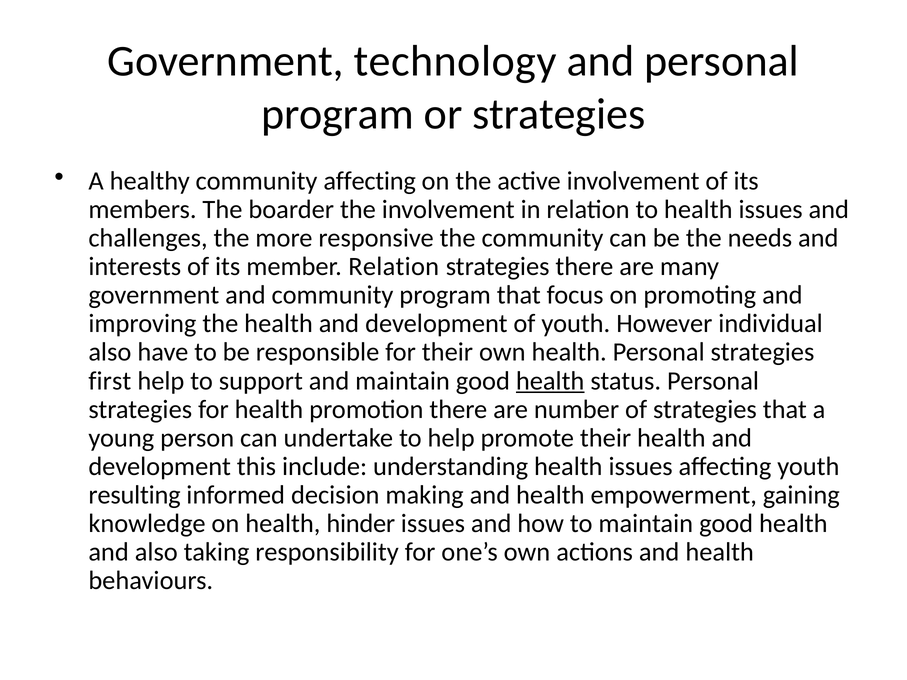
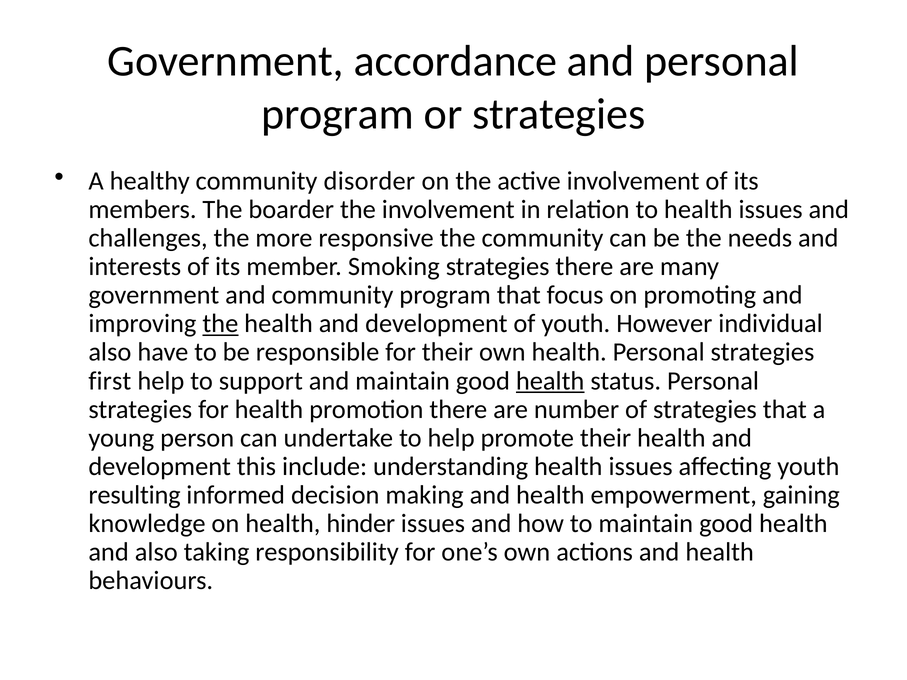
technology: technology -> accordance
community affecting: affecting -> disorder
member Relation: Relation -> Smoking
the at (220, 324) underline: none -> present
